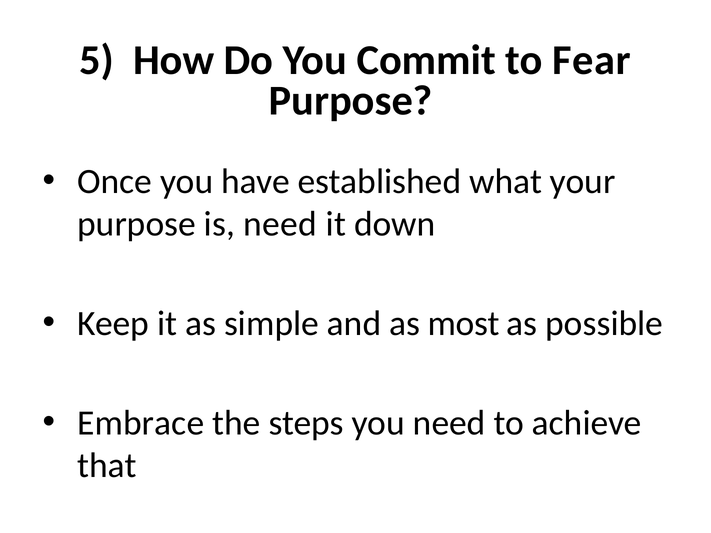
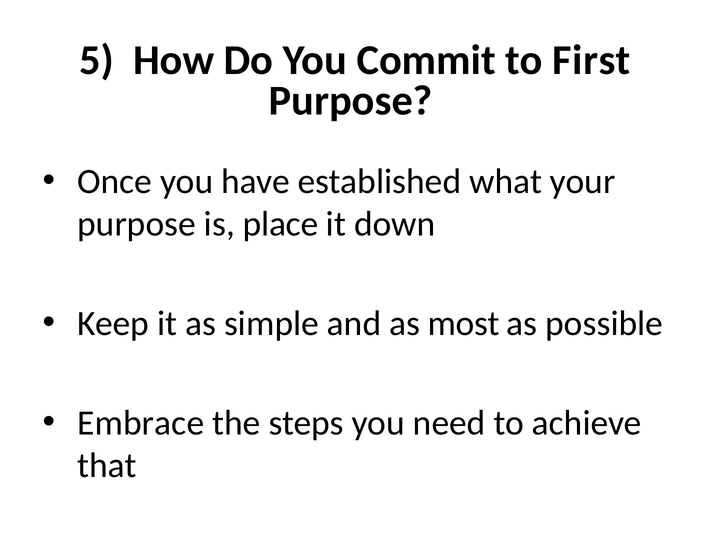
Fear: Fear -> First
is need: need -> place
